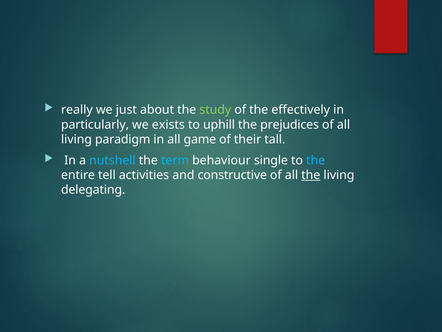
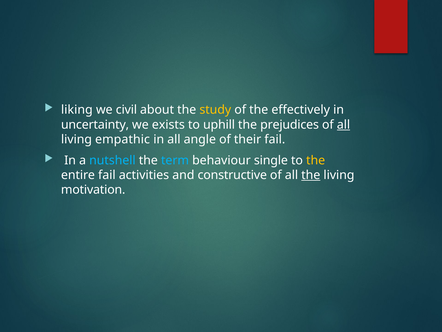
really: really -> liking
just: just -> civil
study colour: light green -> yellow
particularly: particularly -> uncertainty
all at (344, 124) underline: none -> present
paradigm: paradigm -> empathic
game: game -> angle
their tall: tall -> fail
the at (316, 160) colour: light blue -> yellow
entire tell: tell -> fail
delegating: delegating -> motivation
